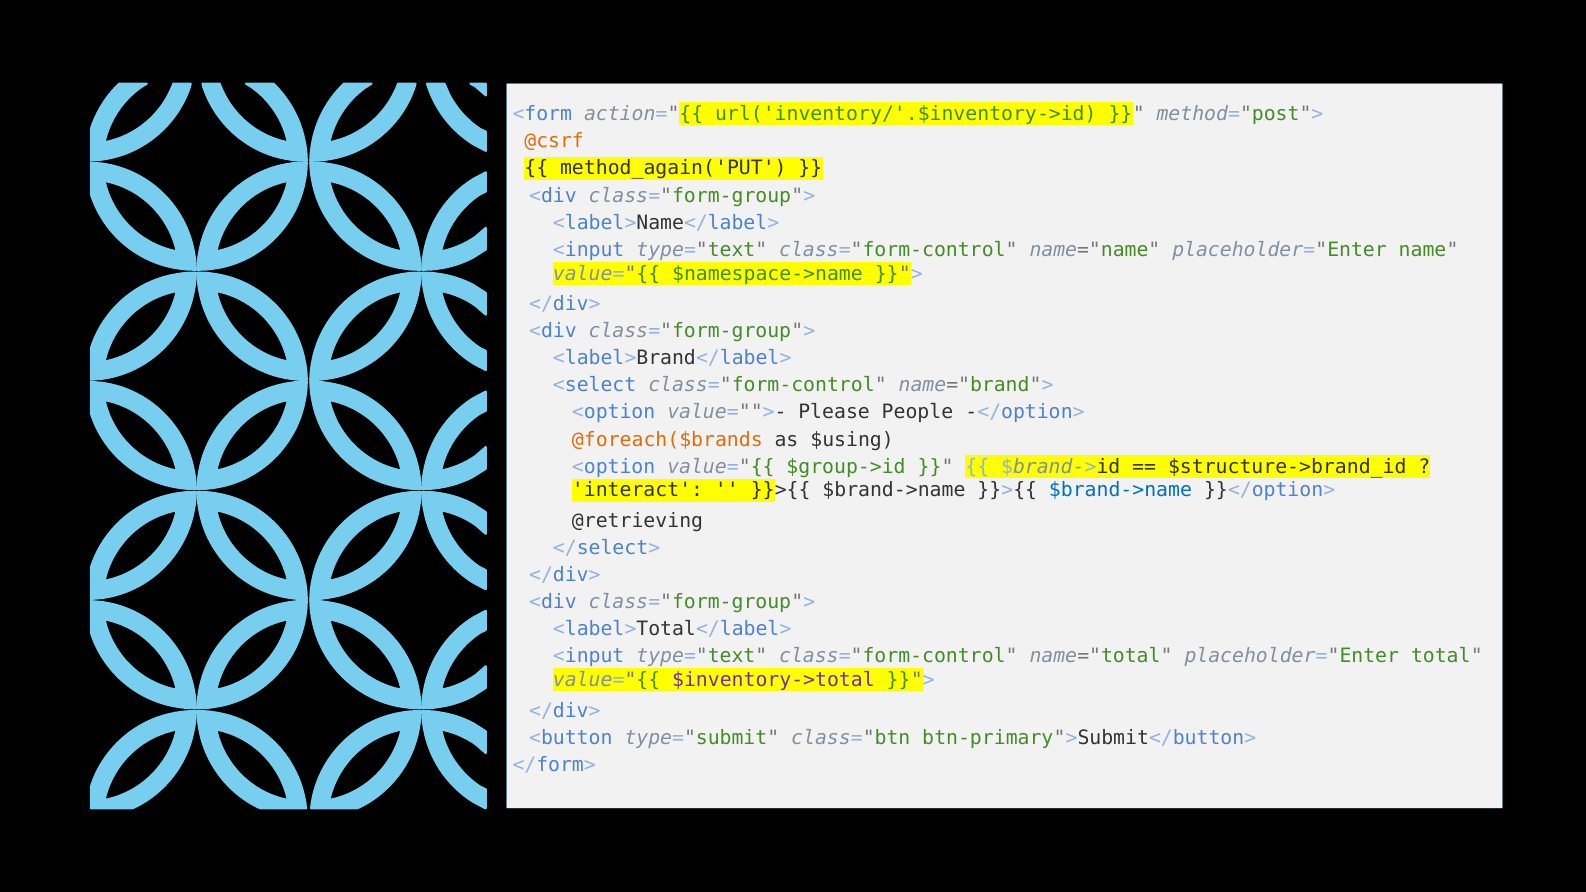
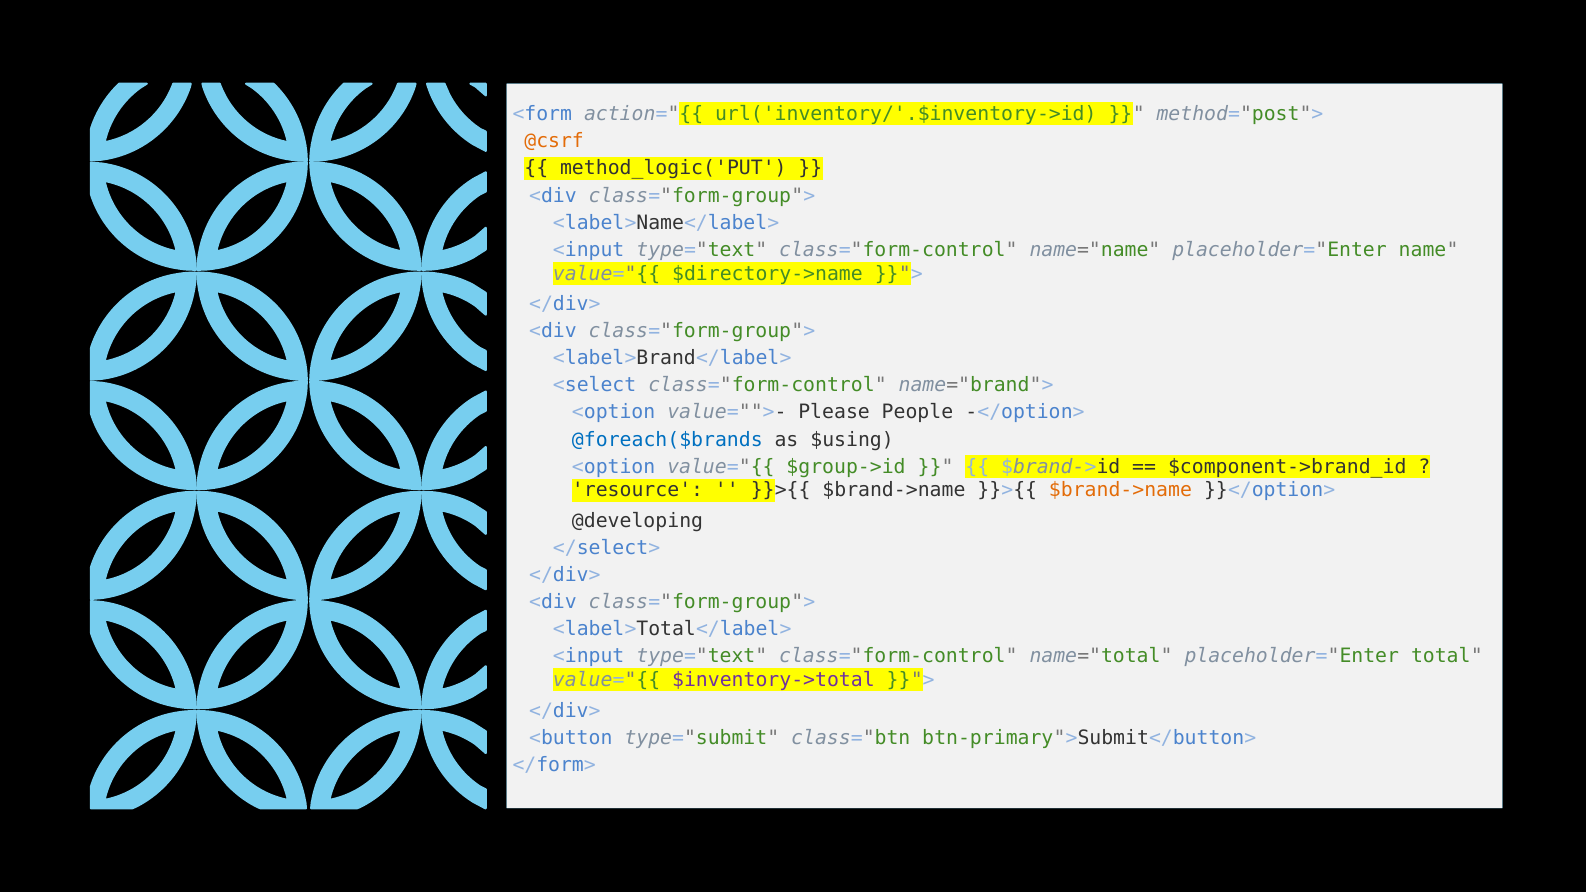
method_again('PUT: method_again('PUT -> method_logic('PUT
$namespace->name: $namespace->name -> $directory->name
@foreach($brands colour: orange -> blue
$structure->brand_id: $structure->brand_id -> $component->brand_id
interact: interact -> resource
$brand->name at (1120, 490) colour: blue -> orange
@retrieving: @retrieving -> @developing
